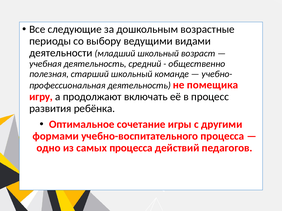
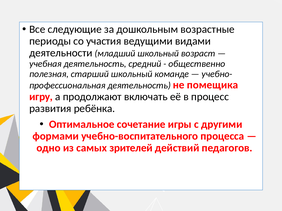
выбору: выбору -> участия
самых процесса: процесса -> зрителей
